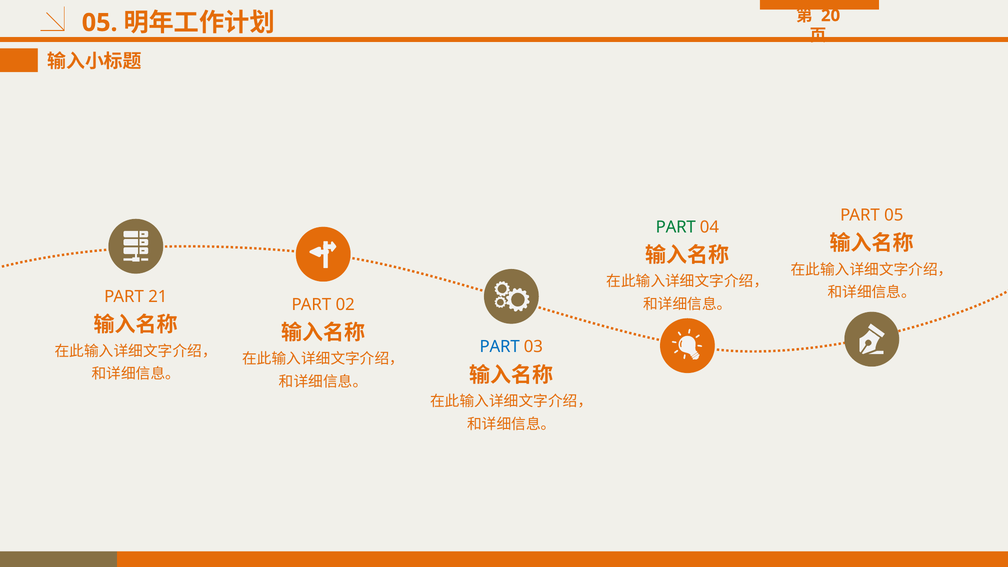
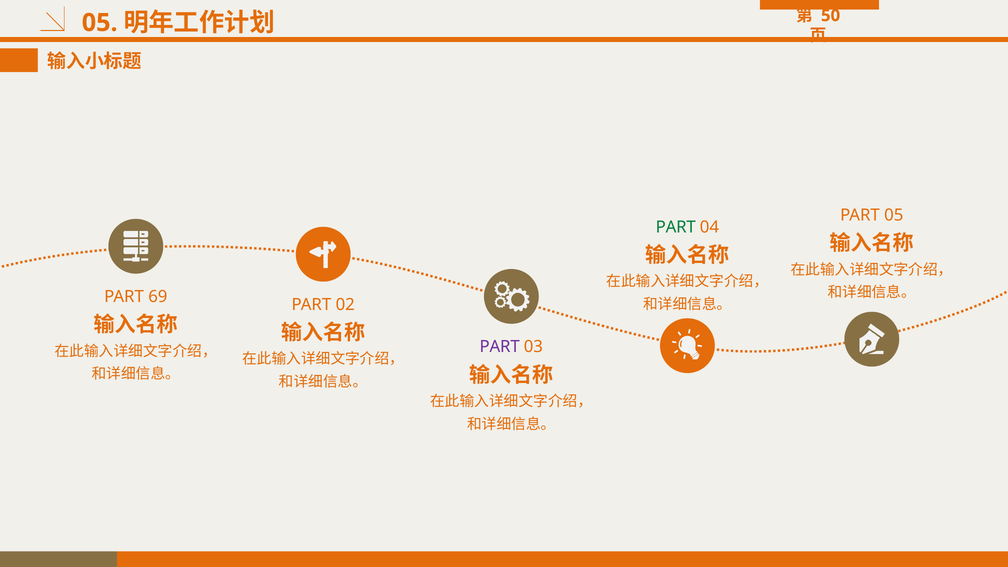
20: 20 -> 50
21: 21 -> 69
PART at (500, 347) colour: blue -> purple
